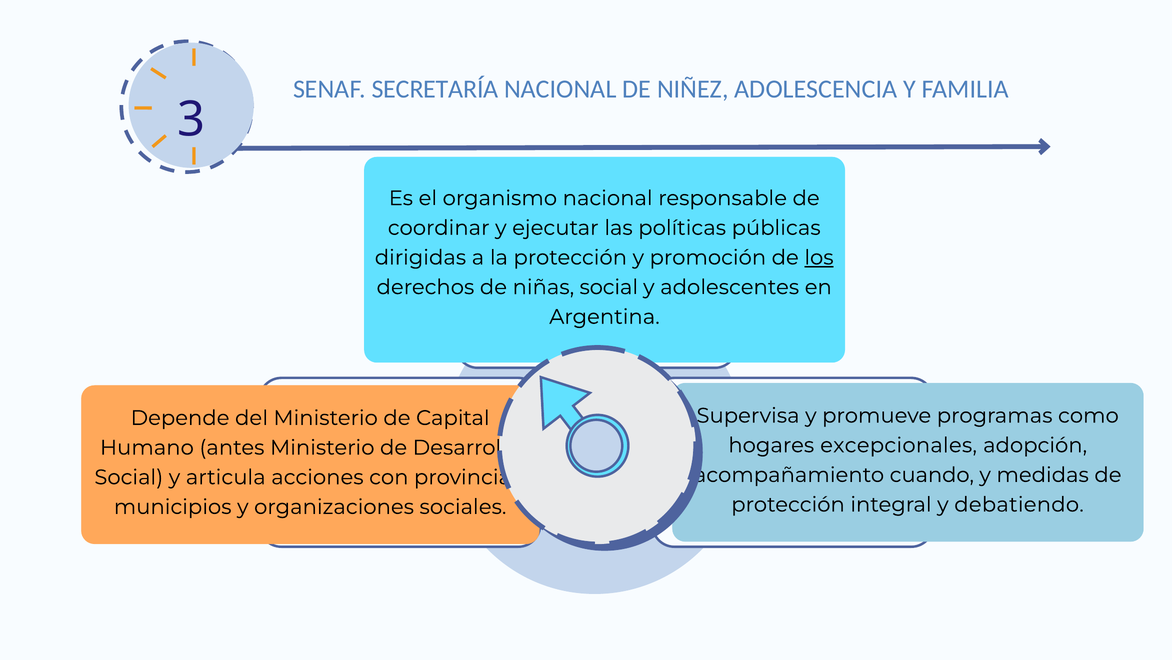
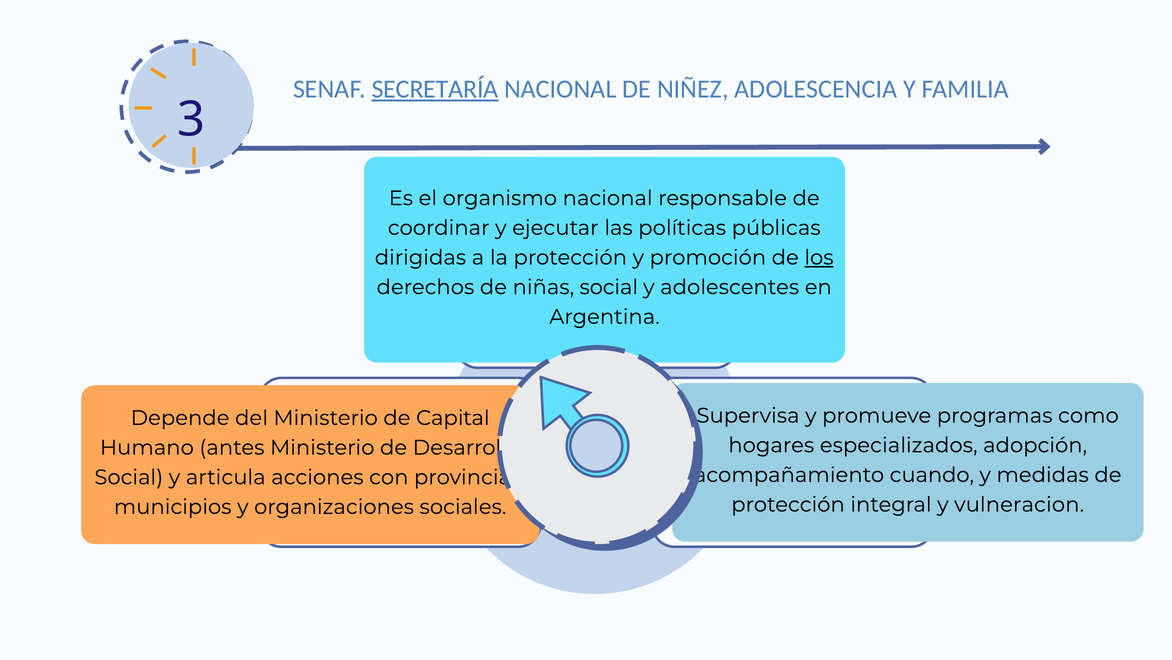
SECRETARÍA underline: none -> present
excepcionales: excepcionales -> especializados
debatiendo: debatiendo -> vulneracion
